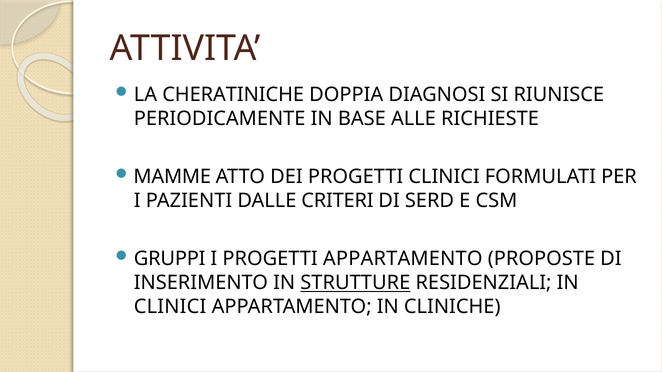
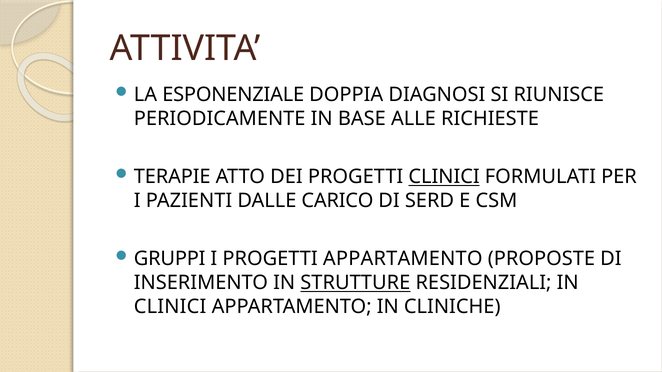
CHERATINICHE: CHERATINICHE -> ESPONENZIALE
MAMME: MAMME -> TERAPIE
CLINICI at (444, 177) underline: none -> present
CRITERI: CRITERI -> CARICO
